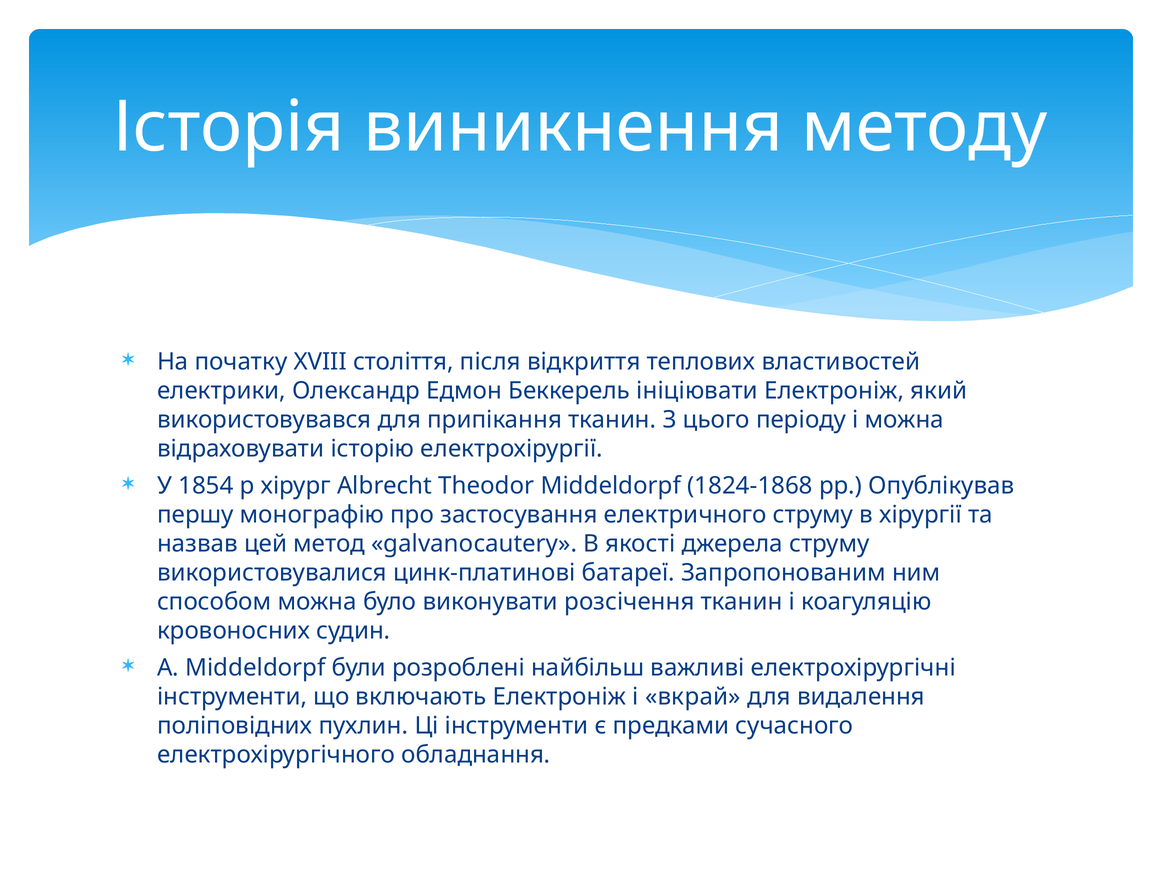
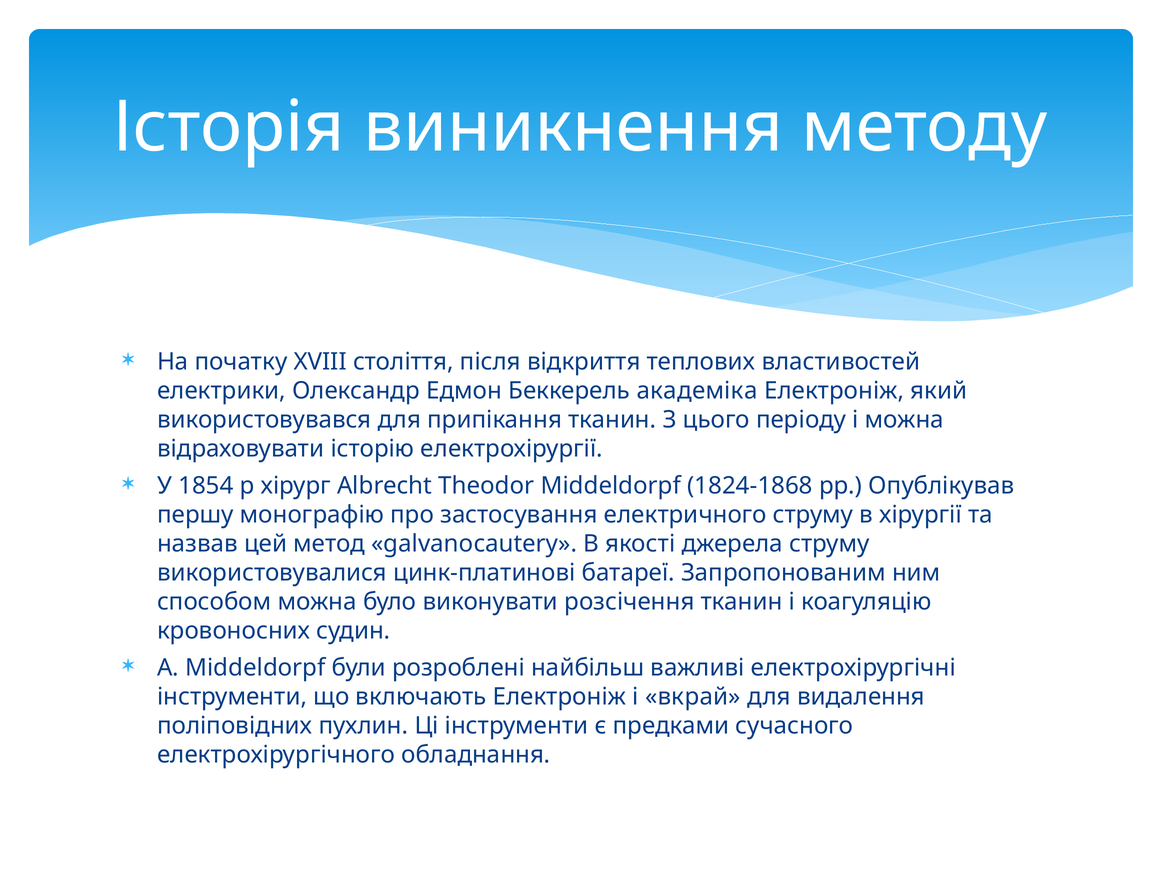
ініціювати: ініціювати -> академіка
